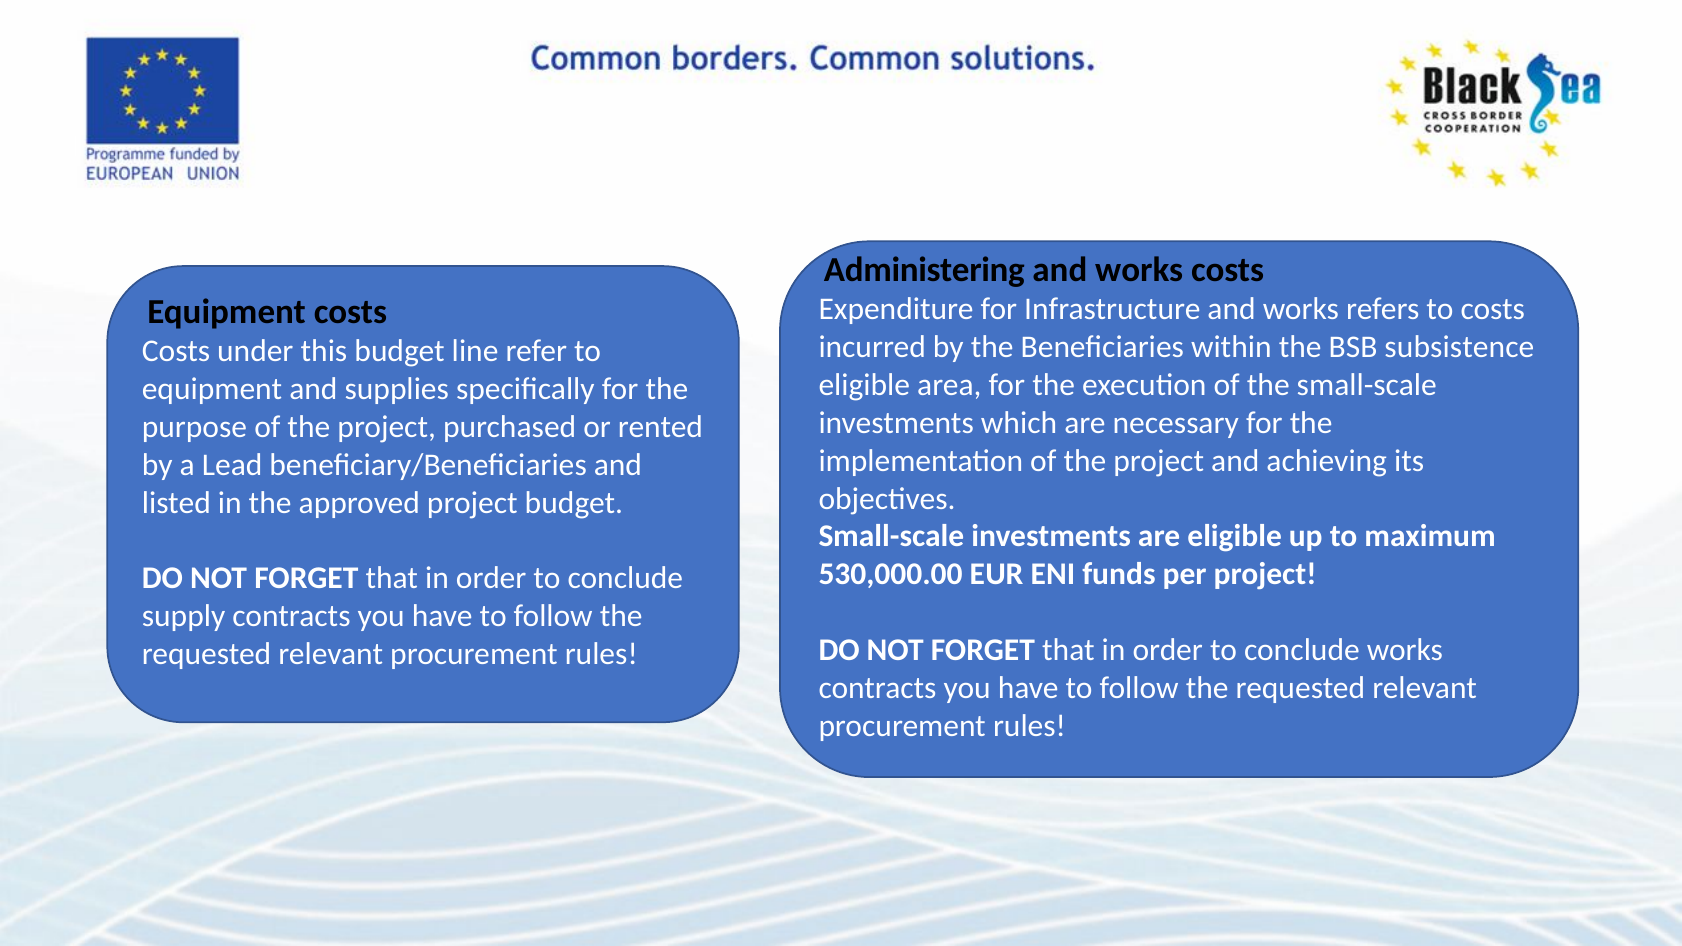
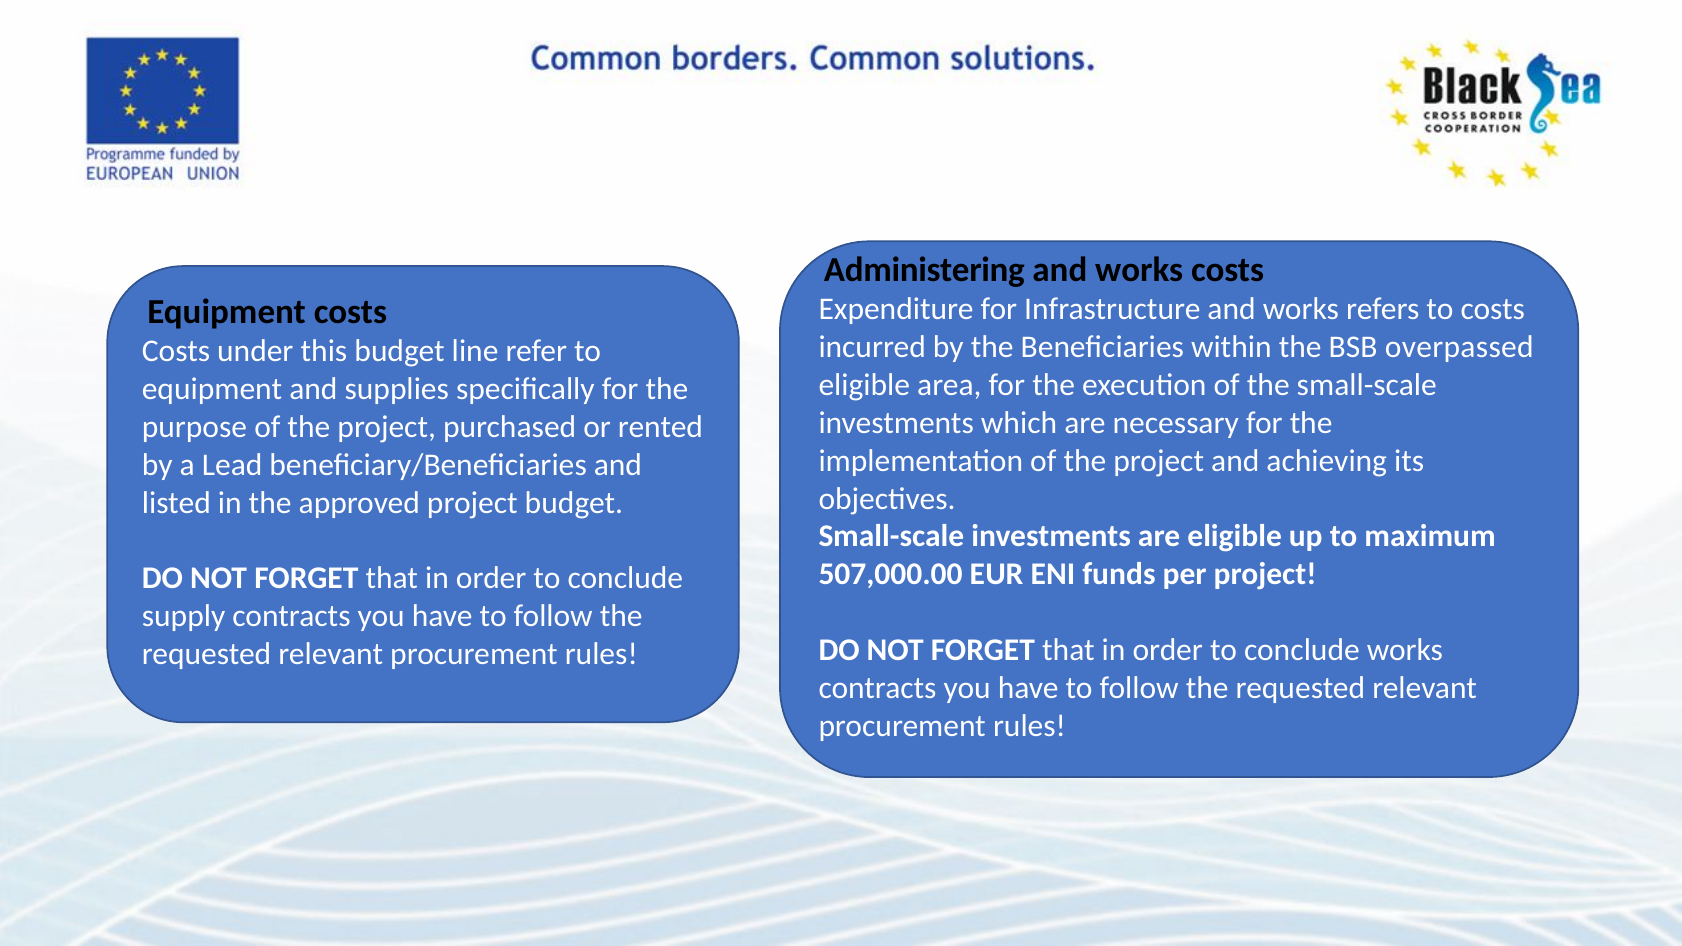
subsistence: subsistence -> overpassed
530,000.00: 530,000.00 -> 507,000.00
